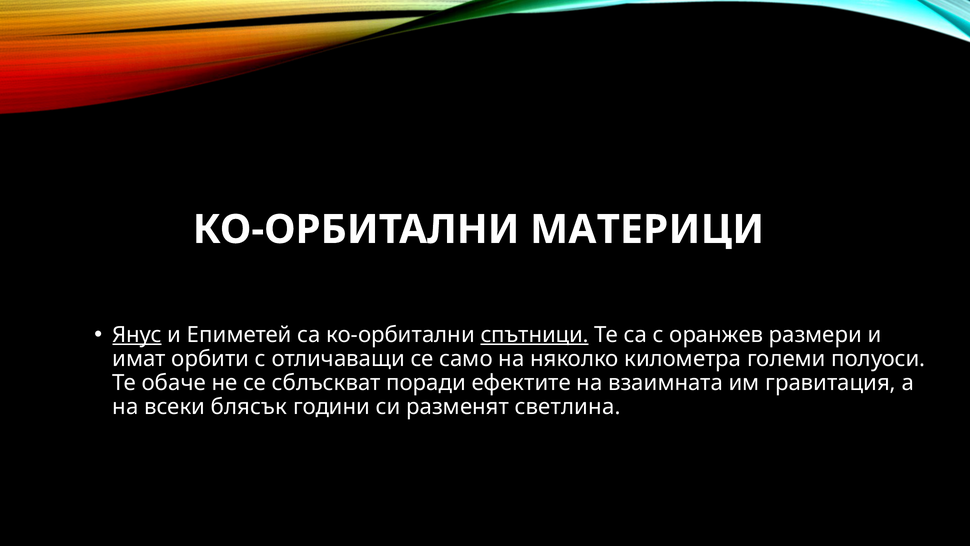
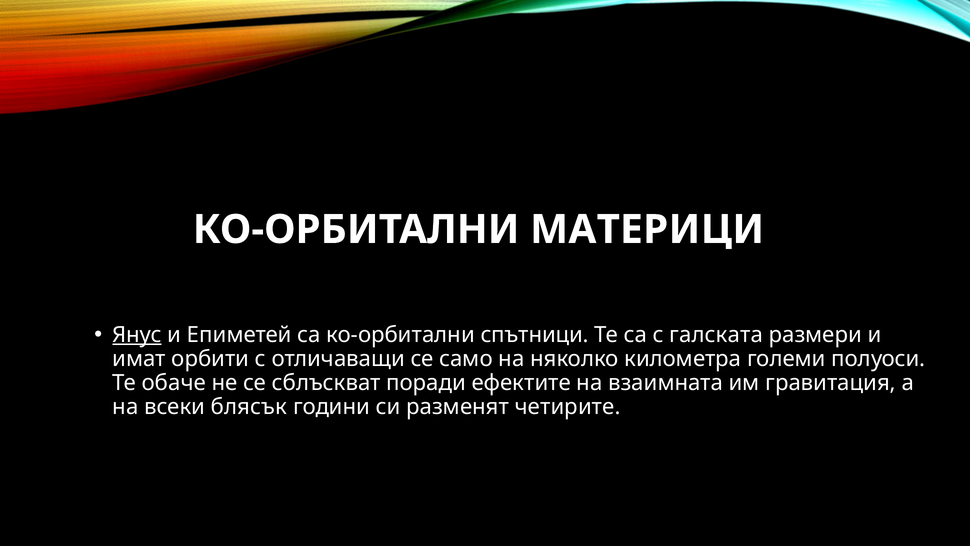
спътници underline: present -> none
оранжев: оранжев -> галската
светлина: светлина -> четирите
